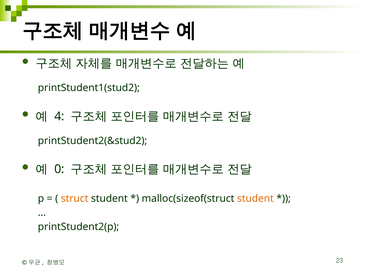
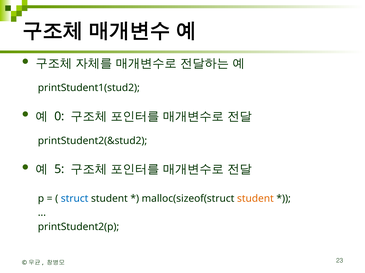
4: 4 -> 0
0: 0 -> 5
struct colour: orange -> blue
